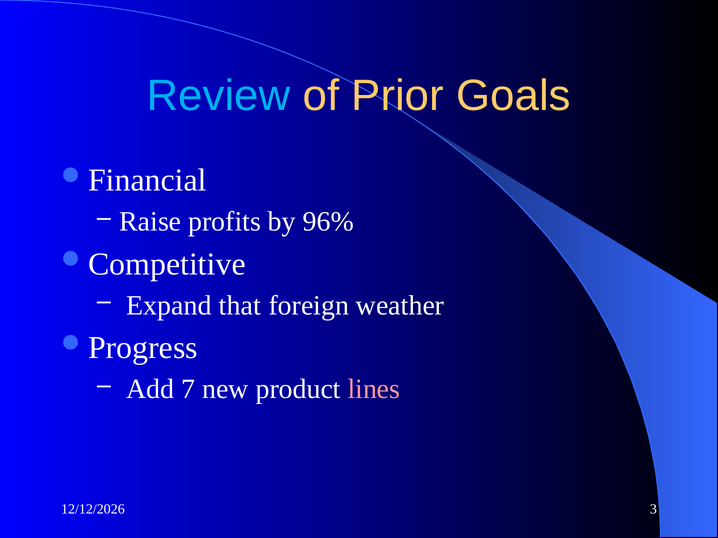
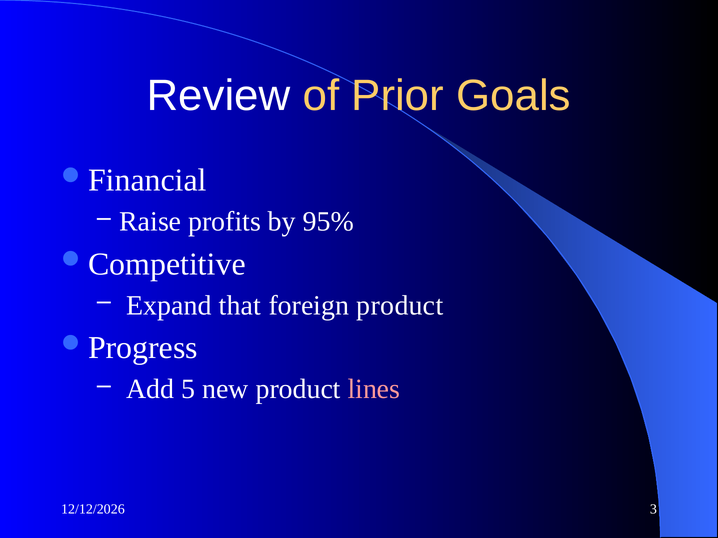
Review colour: light blue -> white
96%: 96% -> 95%
foreign weather: weather -> product
7: 7 -> 5
